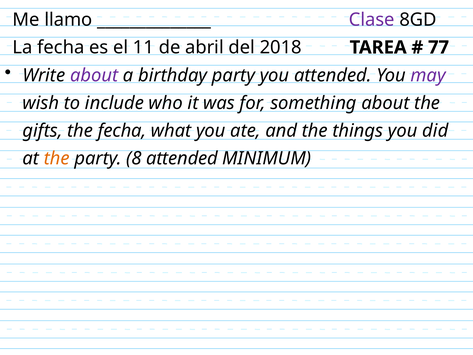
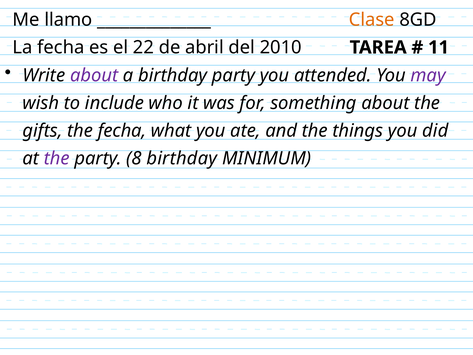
Clase colour: purple -> orange
11: 11 -> 22
2018: 2018 -> 2010
77: 77 -> 11
the at (57, 158) colour: orange -> purple
8 attended: attended -> birthday
